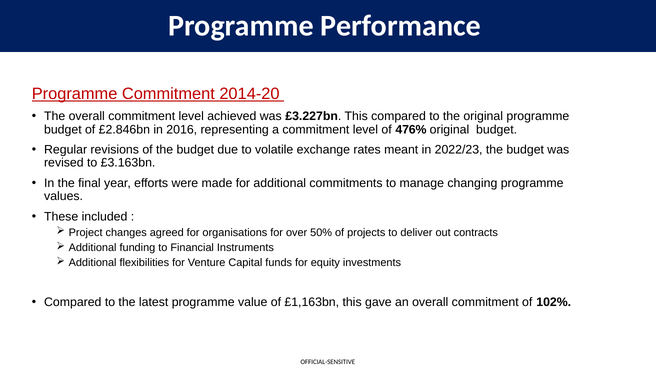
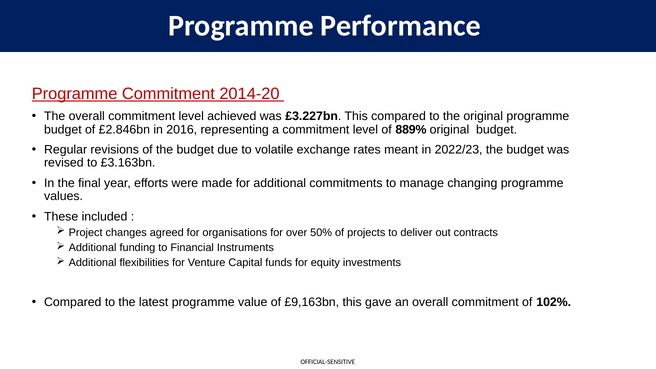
476%: 476% -> 889%
£1,163bn: £1,163bn -> £9,163bn
